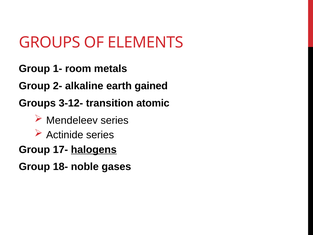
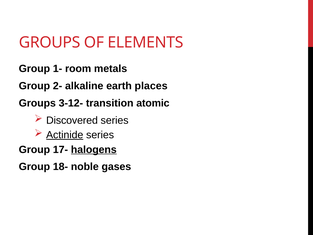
gained: gained -> places
Mendeleev: Mendeleev -> Discovered
Actinide underline: none -> present
